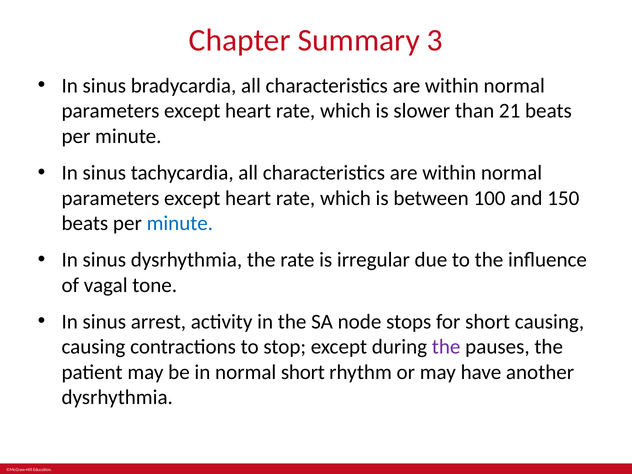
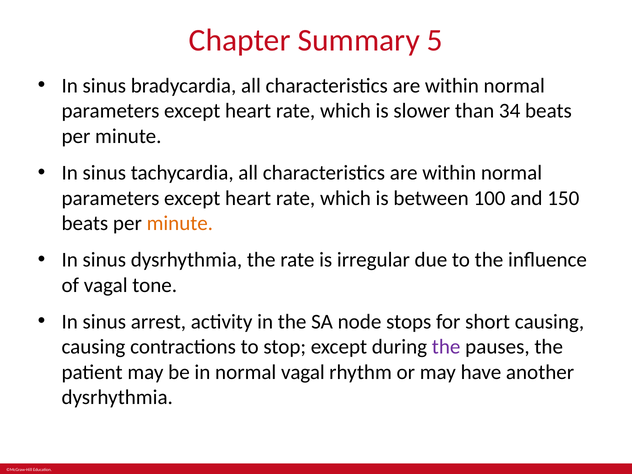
3: 3 -> 5
21: 21 -> 34
minute at (180, 223) colour: blue -> orange
normal short: short -> vagal
